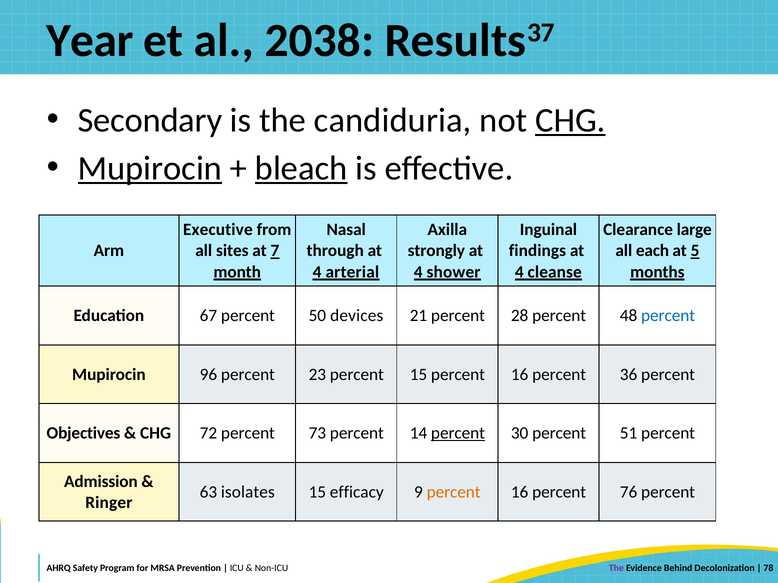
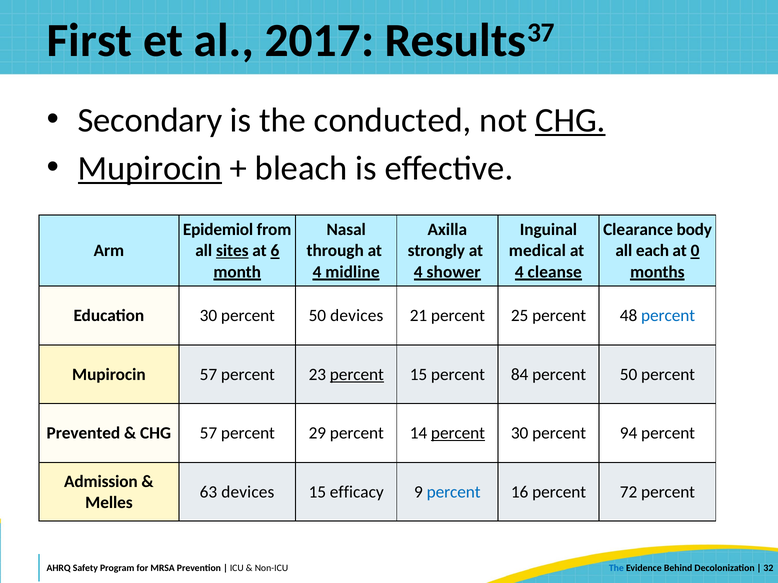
Year: Year -> First
2038: 2038 -> 2017
candiduria: candiduria -> conducted
bleach underline: present -> none
Executive: Executive -> Epidemiol
large: large -> body
sites underline: none -> present
7: 7 -> 6
findings: findings -> medical
5: 5 -> 0
arterial: arterial -> midline
Education 67: 67 -> 30
28: 28 -> 25
Mupirocin 96: 96 -> 57
percent at (357, 375) underline: none -> present
15 percent 16: 16 -> 84
36 at (629, 375): 36 -> 50
Objectives: Objectives -> Prevented
CHG 72: 72 -> 57
73: 73 -> 29
51: 51 -> 94
63 isolates: isolates -> devices
percent at (454, 492) colour: orange -> blue
76: 76 -> 72
Ringer: Ringer -> Melles
78: 78 -> 32
The at (616, 569) colour: purple -> blue
